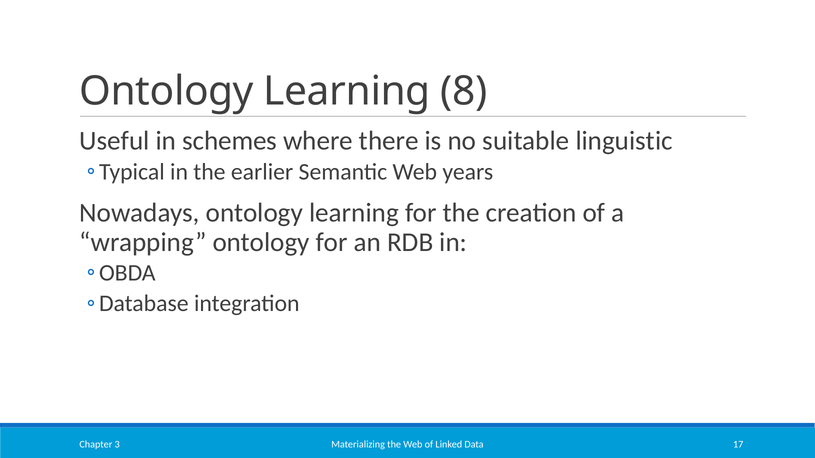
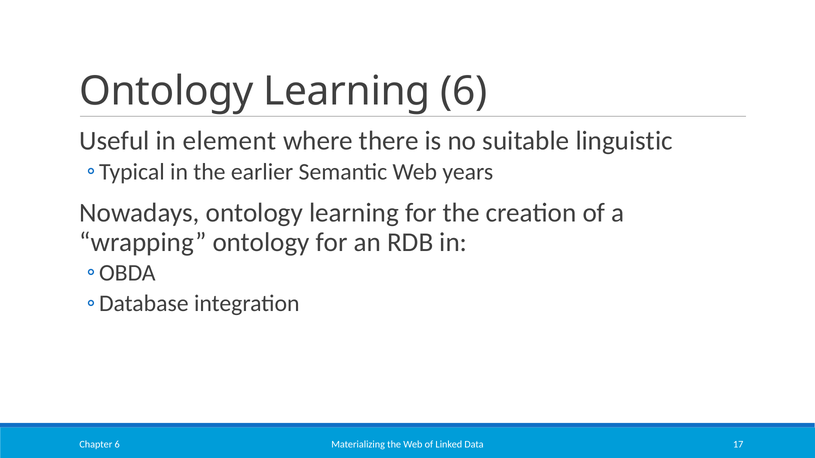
Learning 8: 8 -> 6
schemes: schemes -> element
Chapter 3: 3 -> 6
